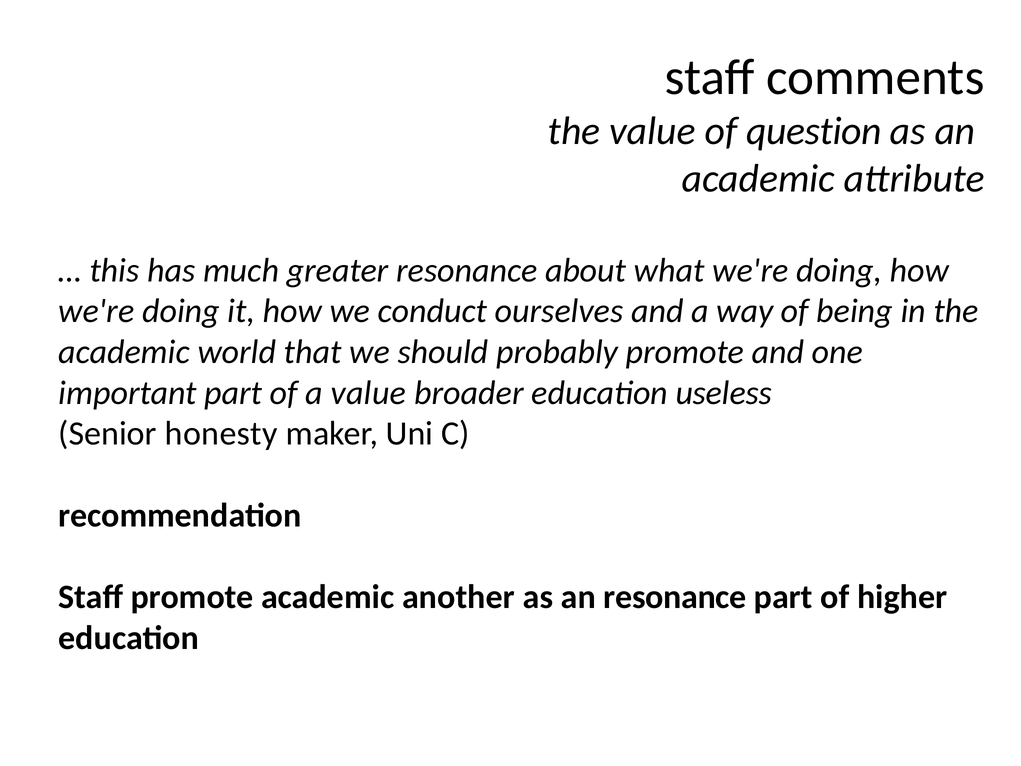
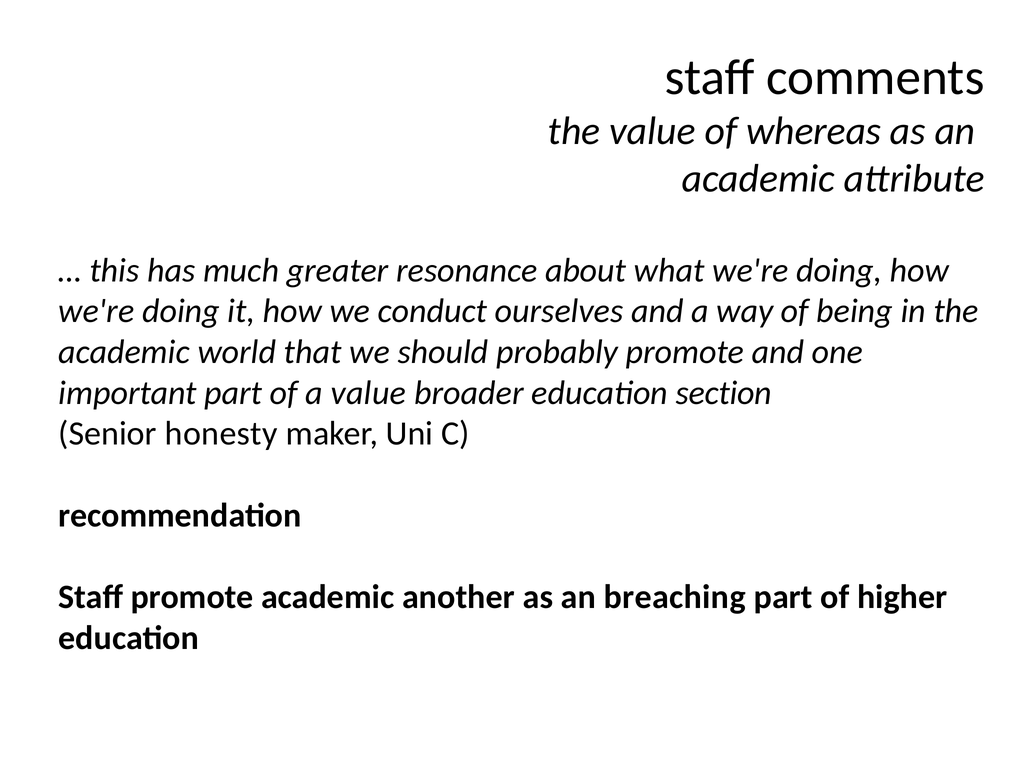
question: question -> whereas
useless: useless -> section
an resonance: resonance -> breaching
